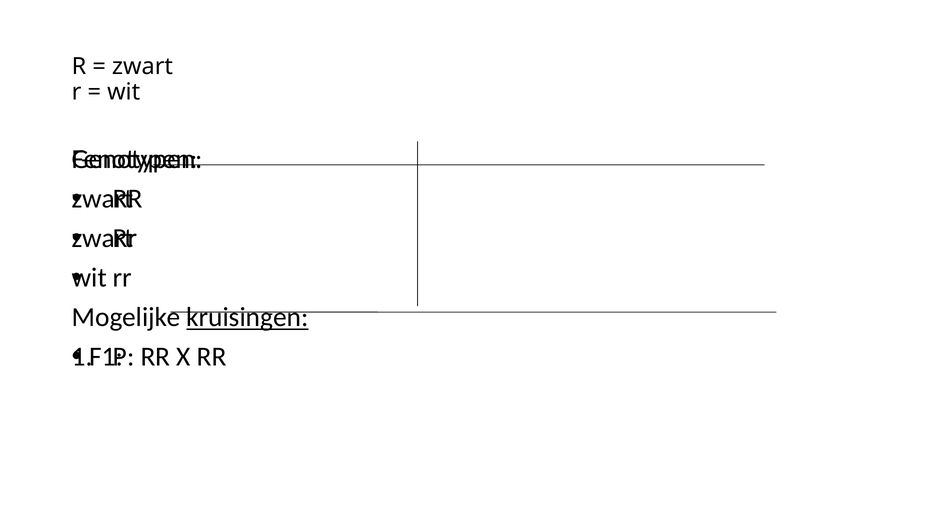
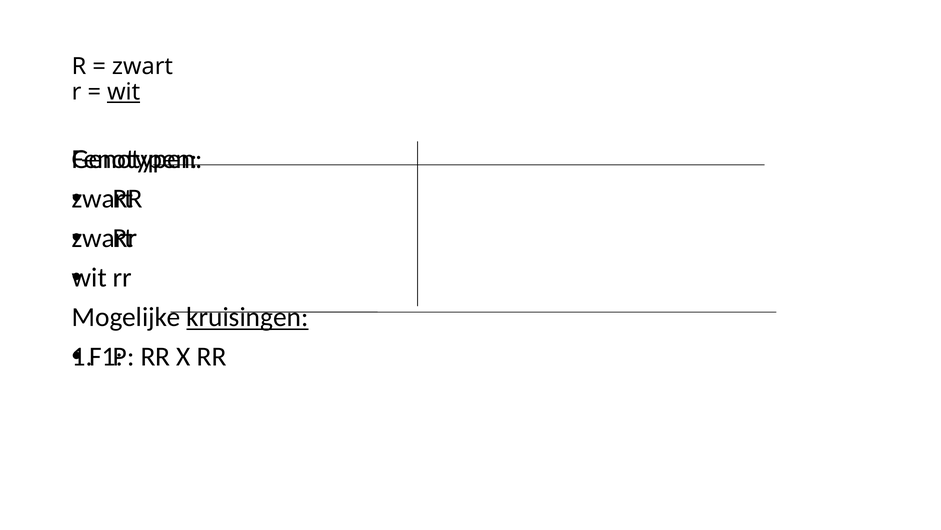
wit at (124, 92) underline: none -> present
